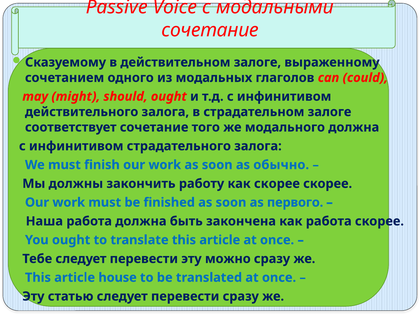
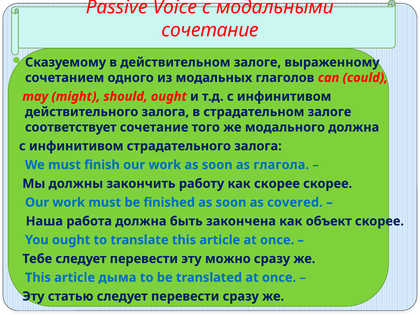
обычно: обычно -> глагола
первого: первого -> covered
как работа: работа -> объект
house: house -> дыма
